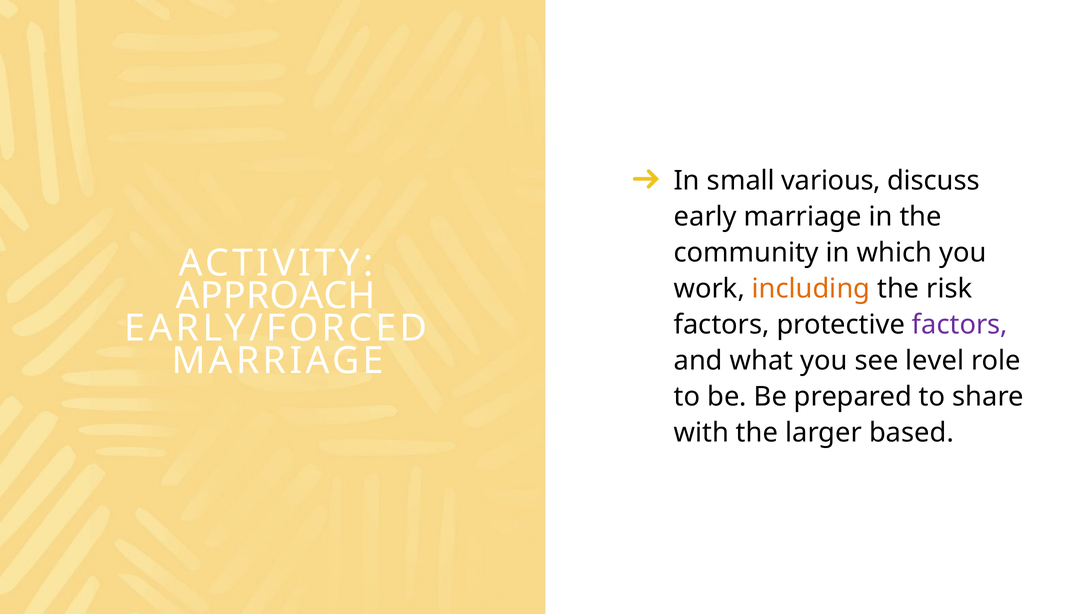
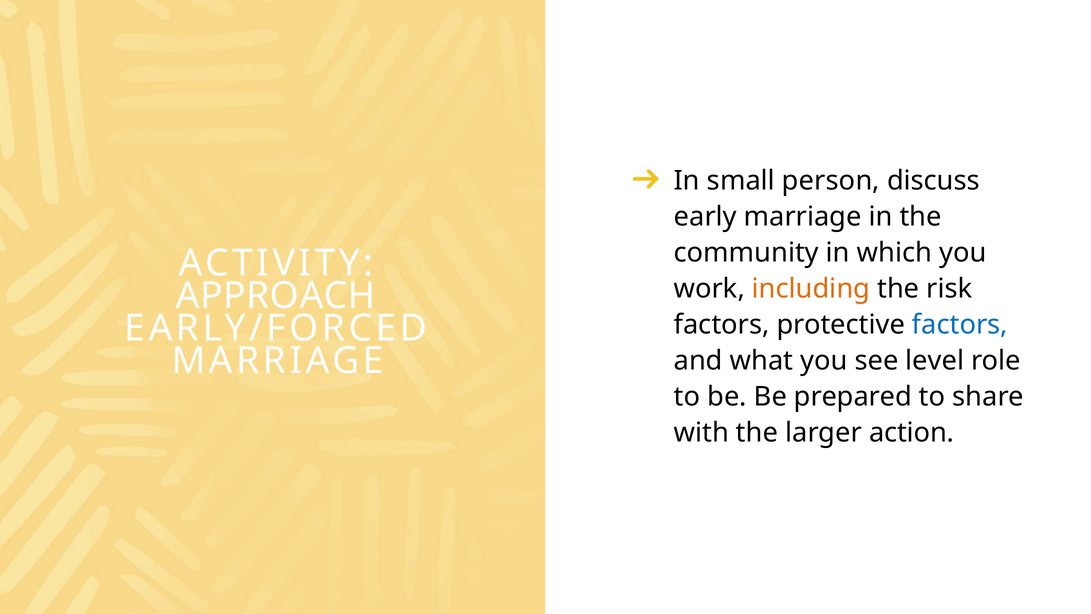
various: various -> person
factors at (960, 325) colour: purple -> blue
based: based -> action
